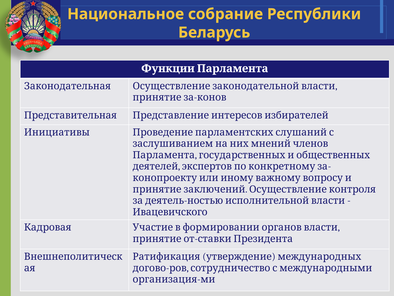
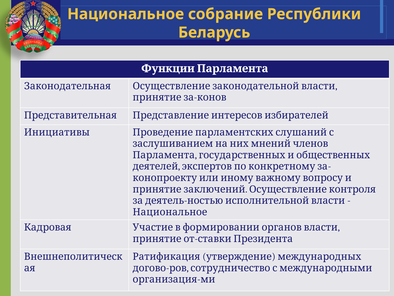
Ивацевичского at (170, 212): Ивацевичского -> Национальное
